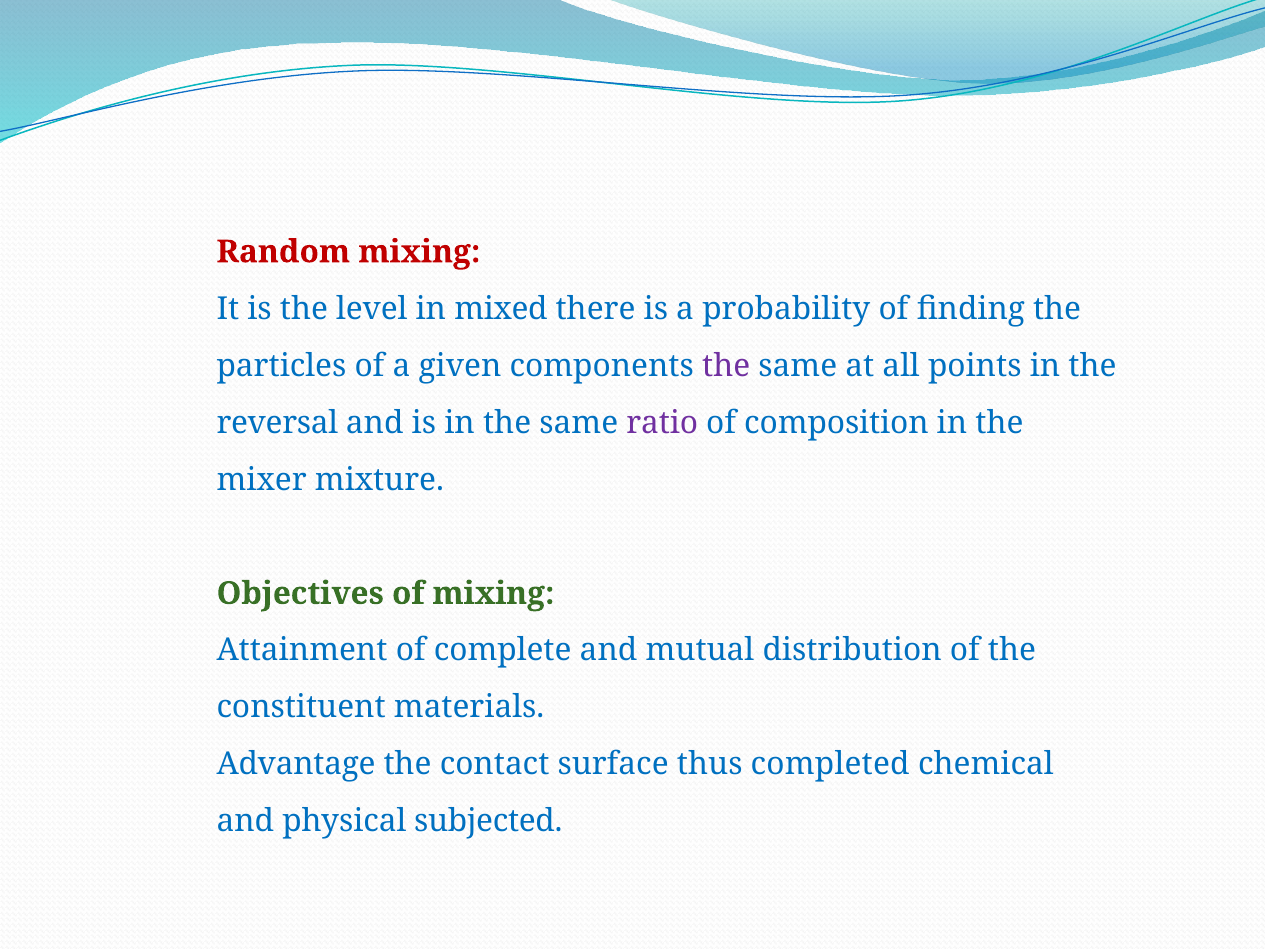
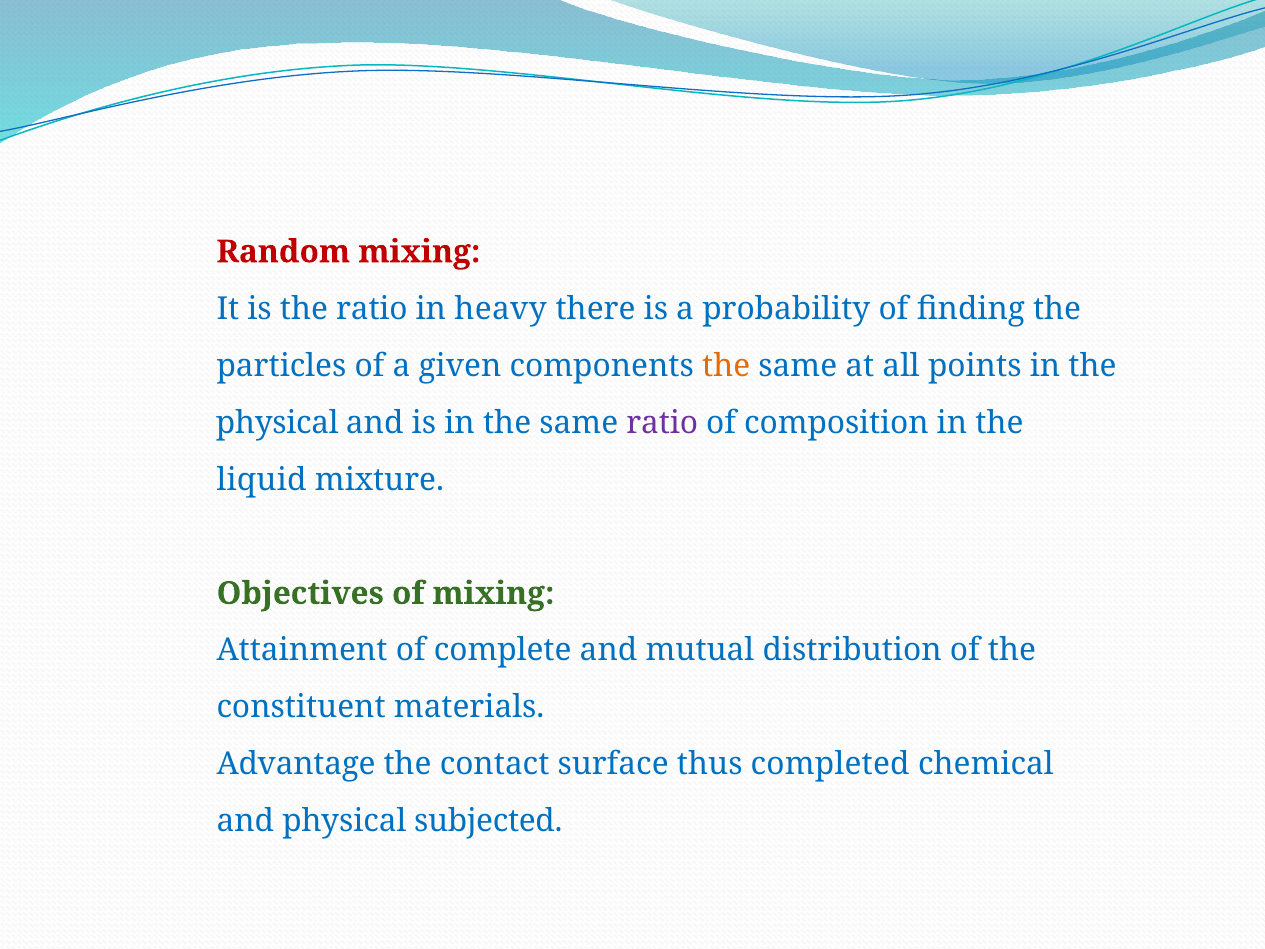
the level: level -> ratio
mixed: mixed -> heavy
the at (726, 366) colour: purple -> orange
reversal at (277, 423): reversal -> physical
mixer: mixer -> liquid
